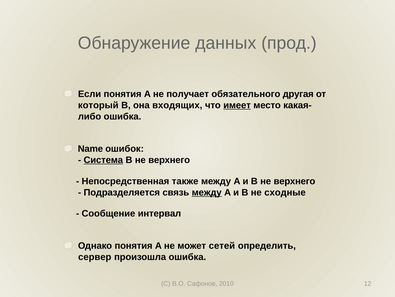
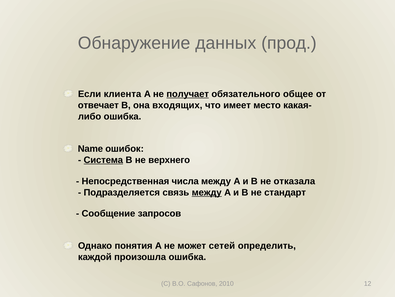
Если понятия: понятия -> клиента
получает underline: none -> present
другая: другая -> общее
который: который -> отвечает
имеет underline: present -> none
также: также -> числа
и B не верхнего: верхнего -> отказала
сходные: сходные -> стандарт
интервал: интервал -> запросов
сервер: сервер -> каждой
